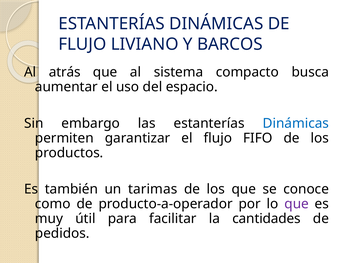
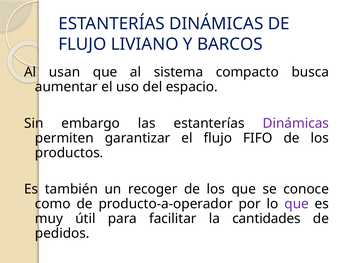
atrás: atrás -> usan
Dinámicas at (296, 123) colour: blue -> purple
tarimas: tarimas -> recoger
